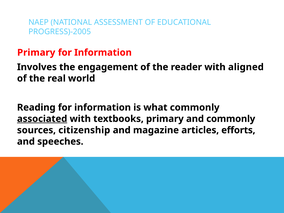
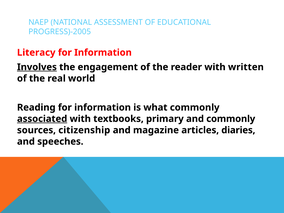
Primary at (36, 53): Primary -> Literacy
Involves underline: none -> present
aligned: aligned -> written
efforts: efforts -> diaries
